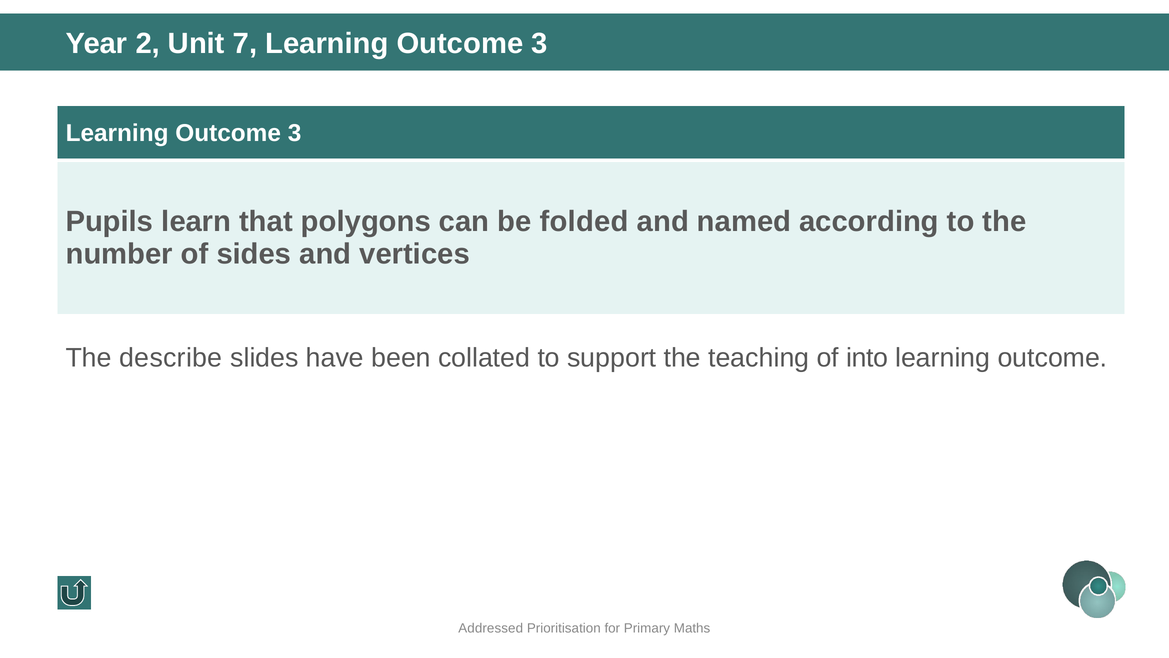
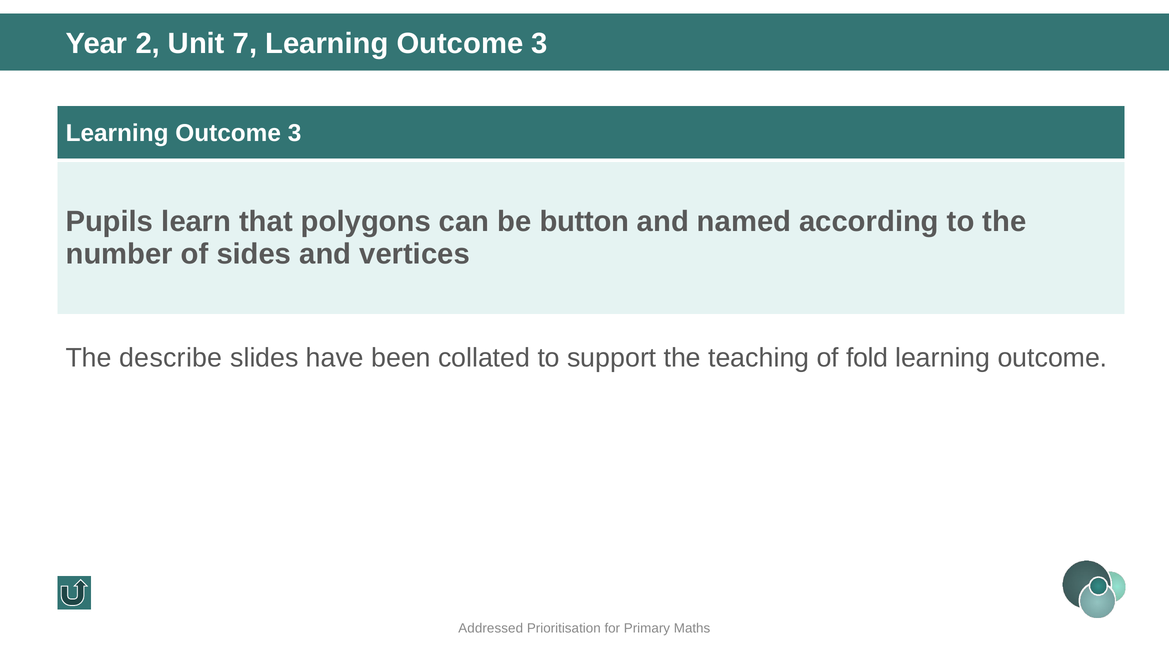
folded: folded -> button
into: into -> fold
